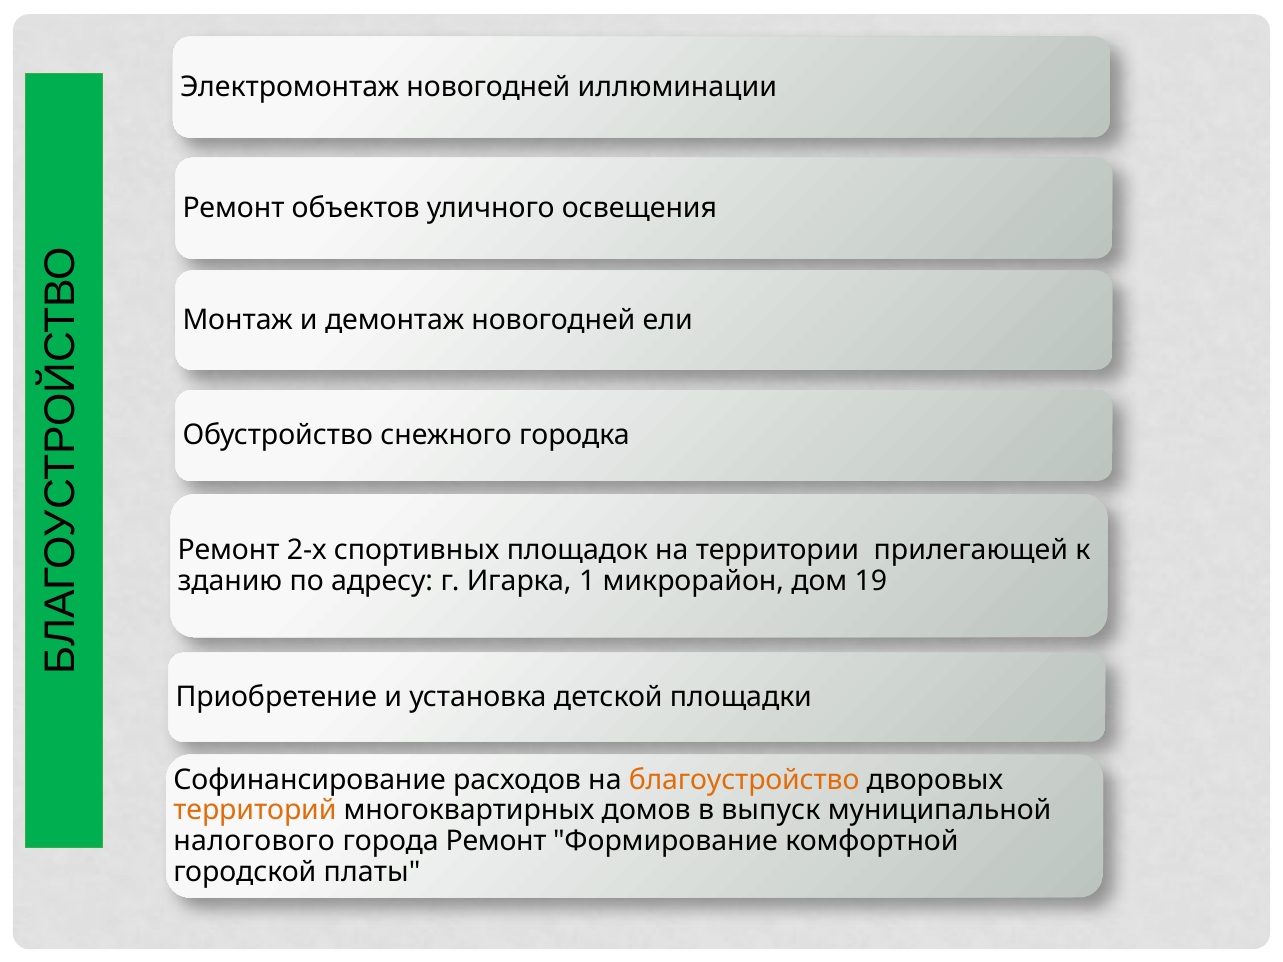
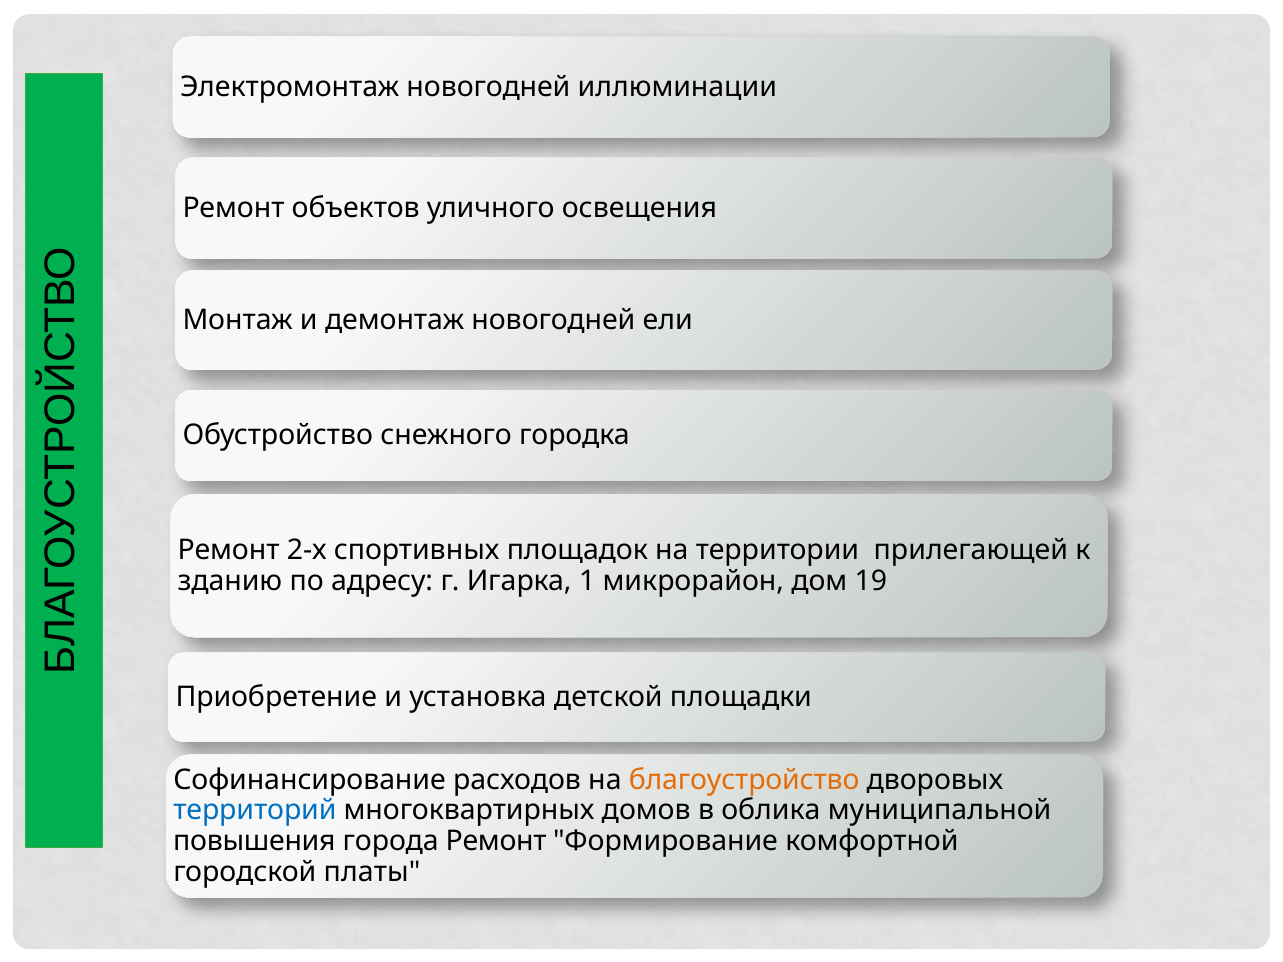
территорий colour: orange -> blue
выпуск: выпуск -> облика
налогового: налогового -> повышения
